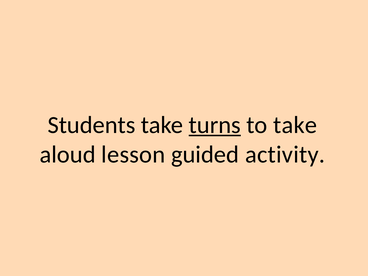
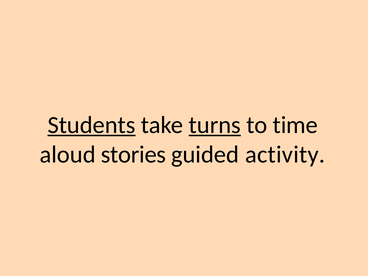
Students underline: none -> present
to take: take -> time
lesson: lesson -> stories
